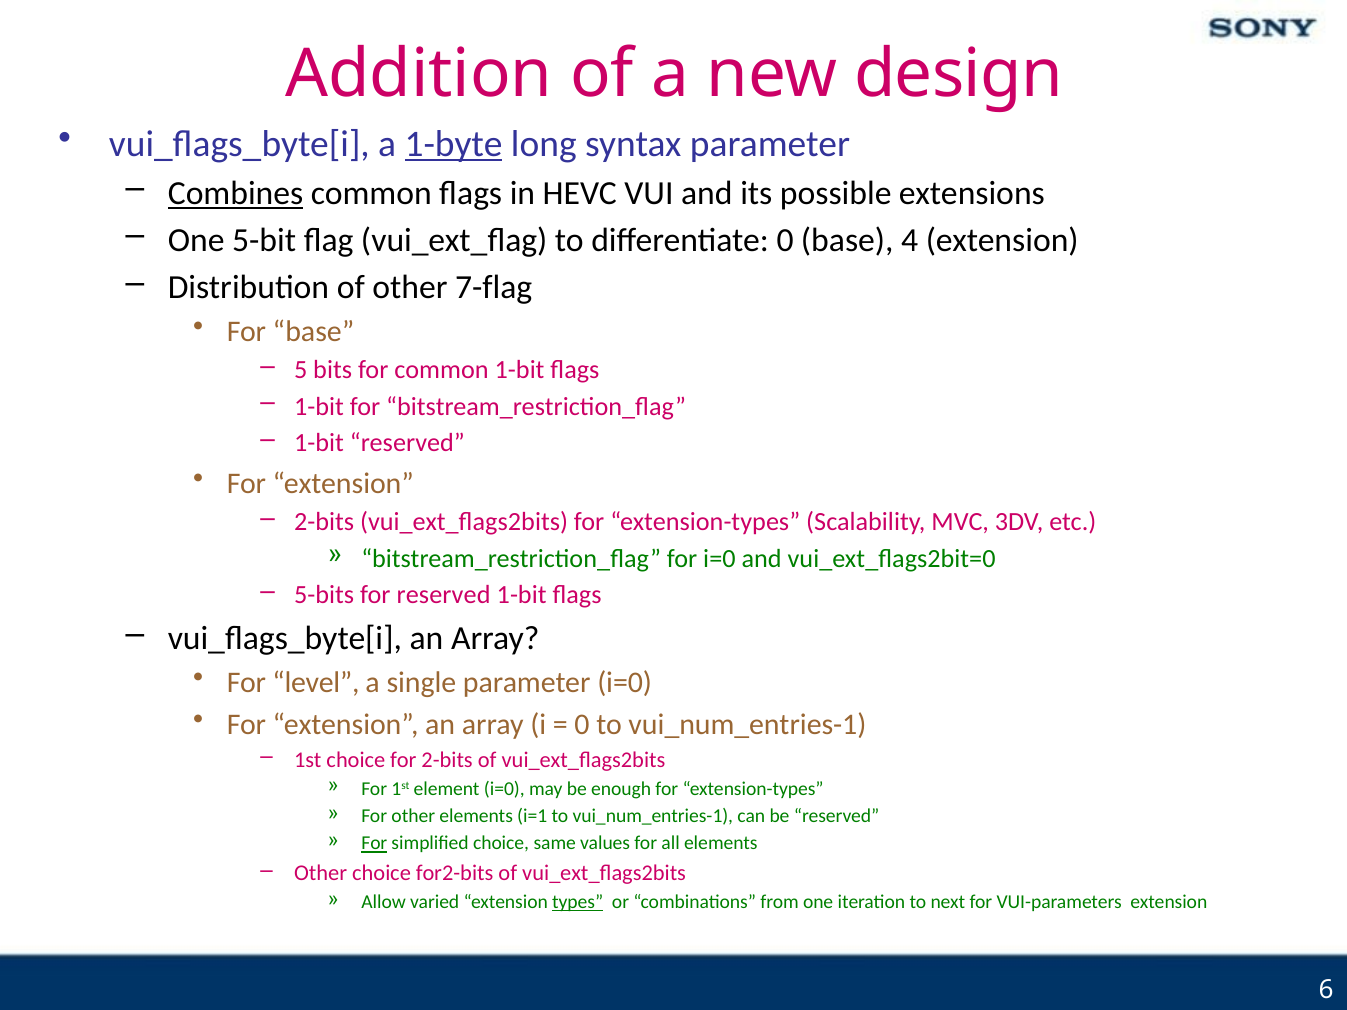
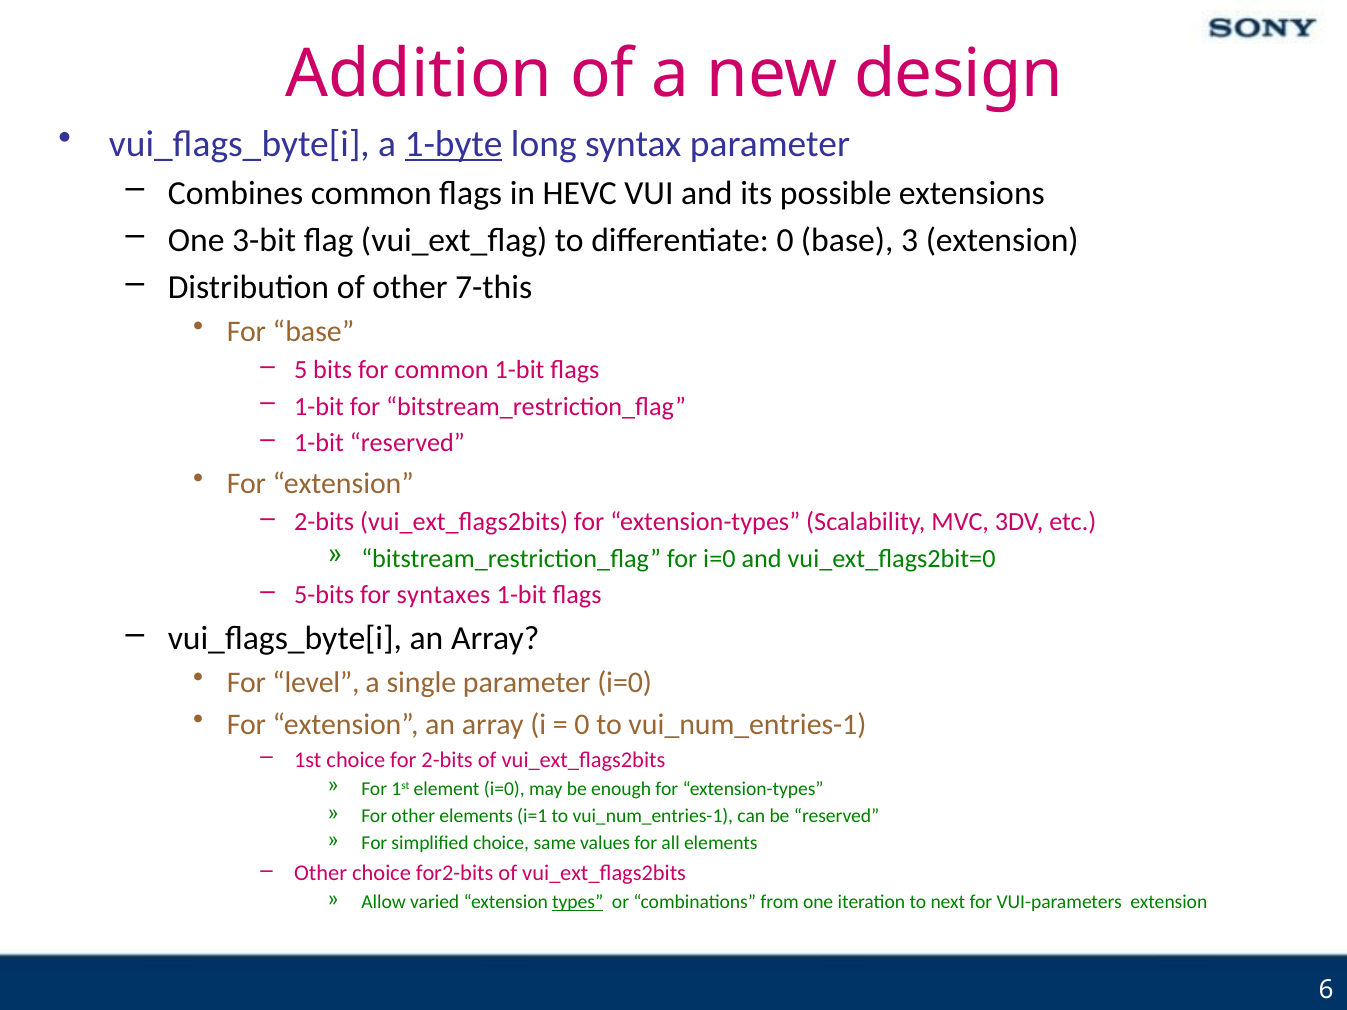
Combines underline: present -> none
5-bit: 5-bit -> 3-bit
4: 4 -> 3
7-flag: 7-flag -> 7-this
for reserved: reserved -> syntaxes
For at (374, 844) underline: present -> none
